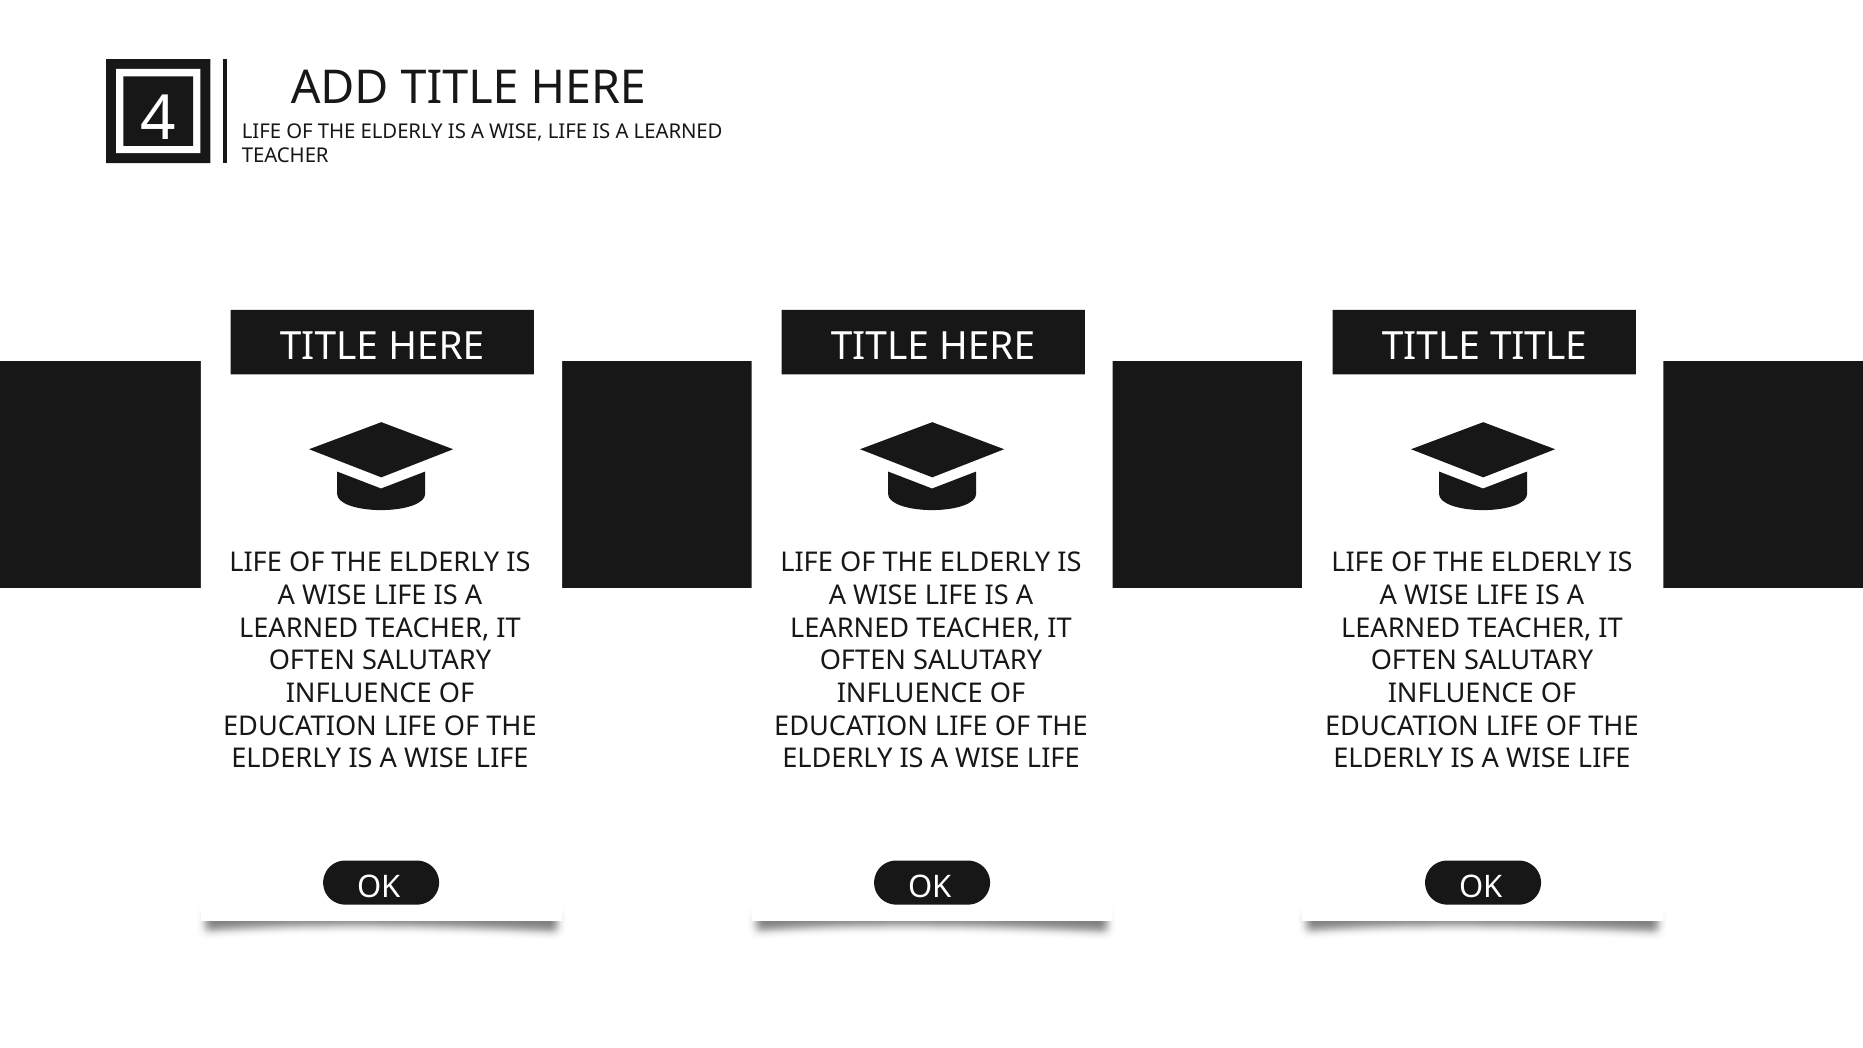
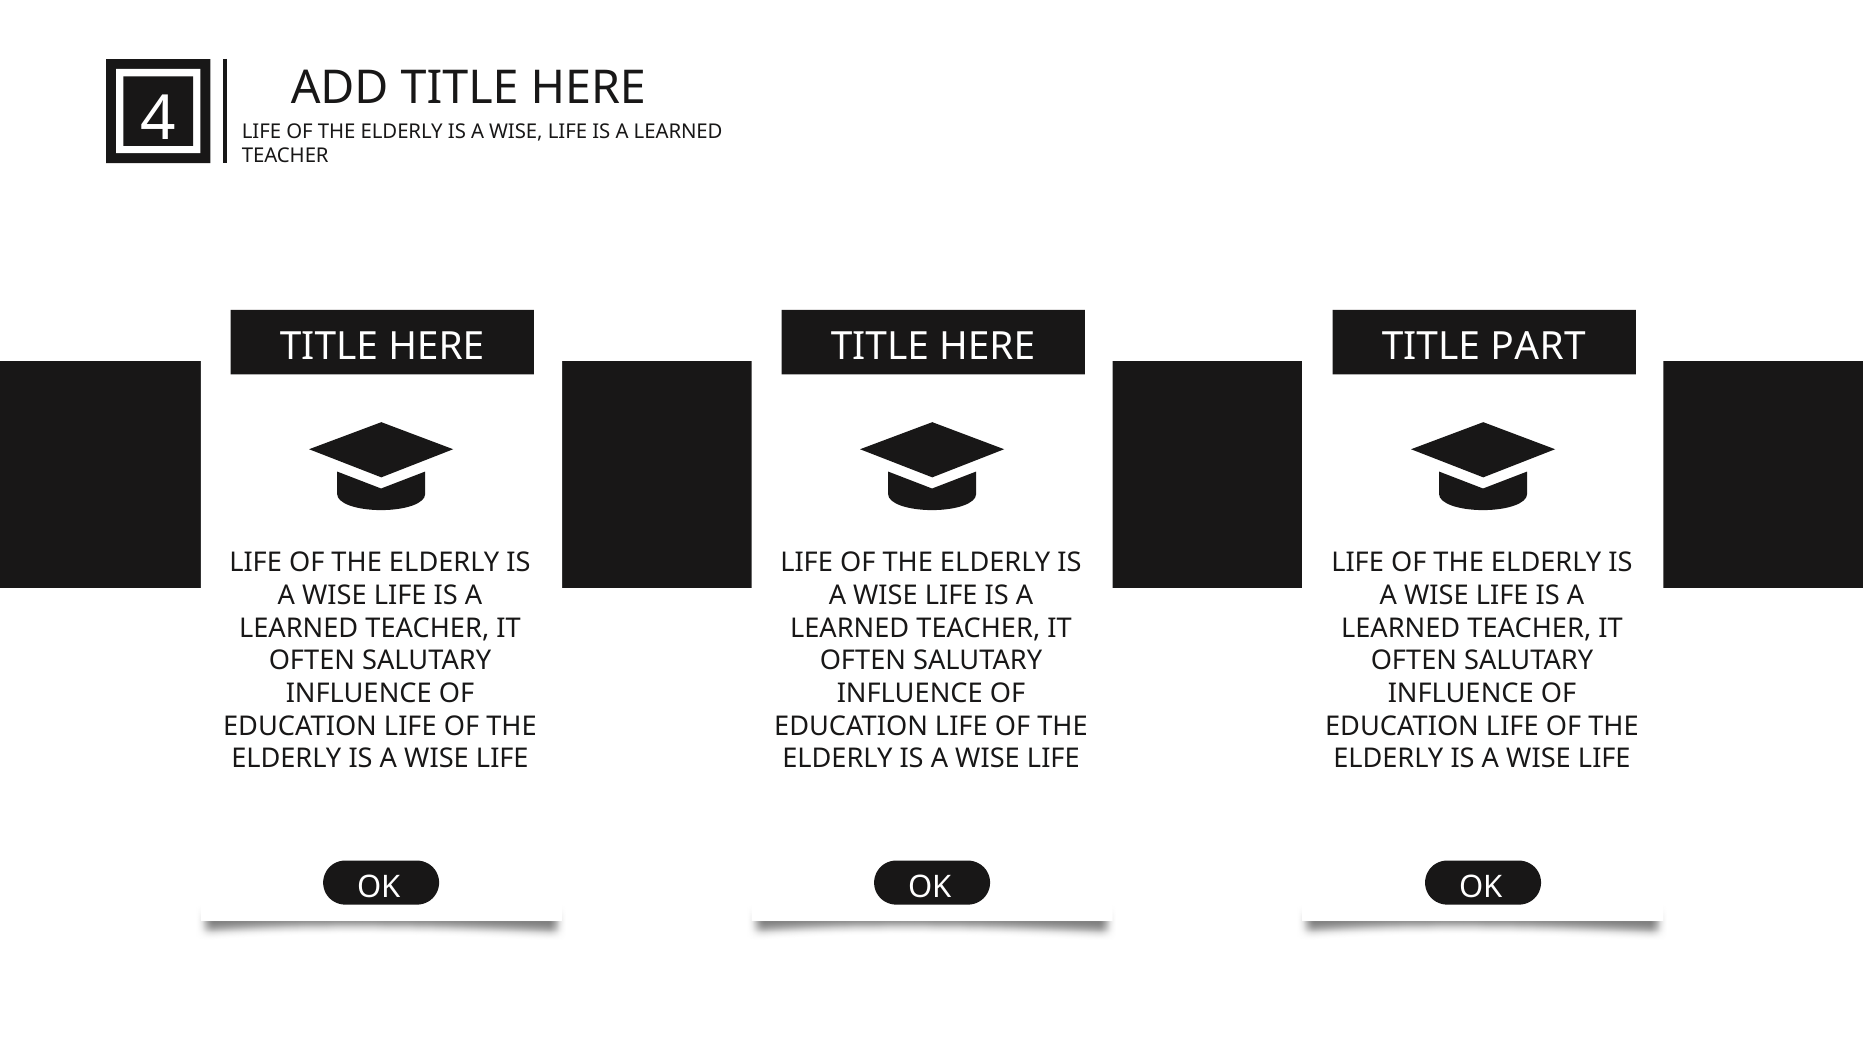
TITLE TITLE: TITLE -> PART
